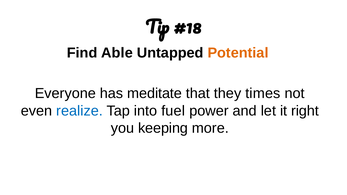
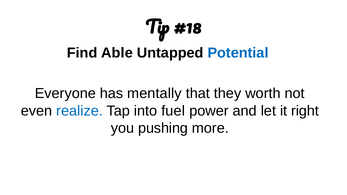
Potential colour: orange -> blue
meditate: meditate -> mentally
times: times -> worth
keeping: keeping -> pushing
